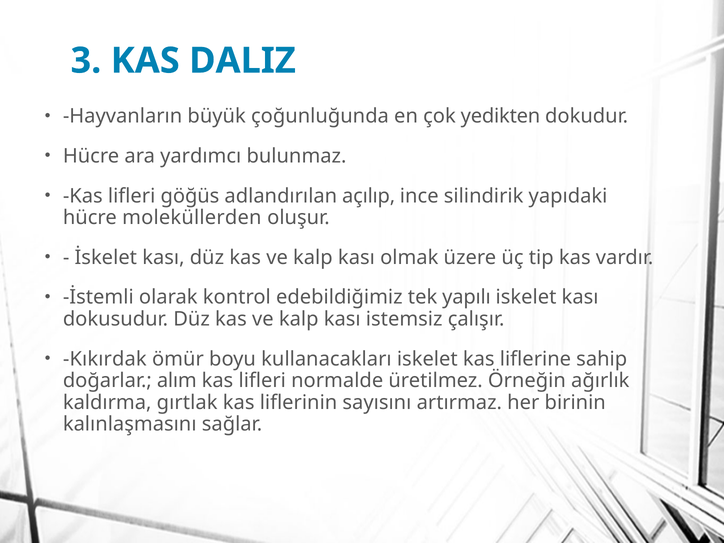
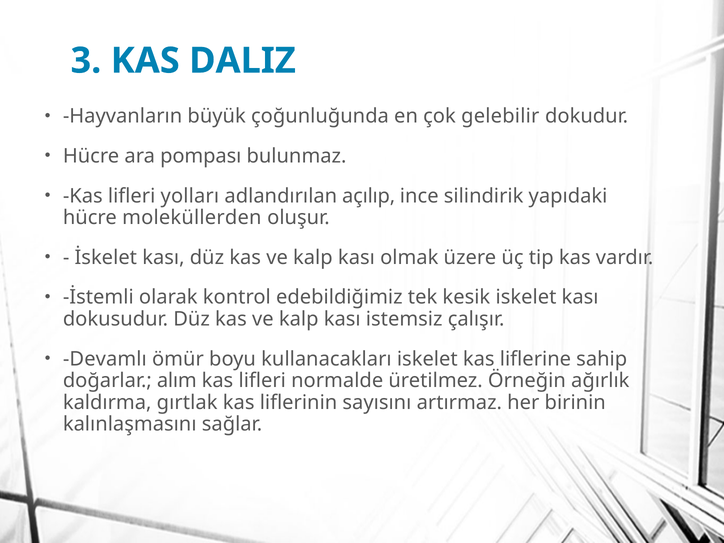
yedikten: yedikten -> gelebilir
yardımcı: yardımcı -> pompası
göğüs: göğüs -> yolları
yapılı: yapılı -> kesik
Kıkırdak: Kıkırdak -> Devamlı
